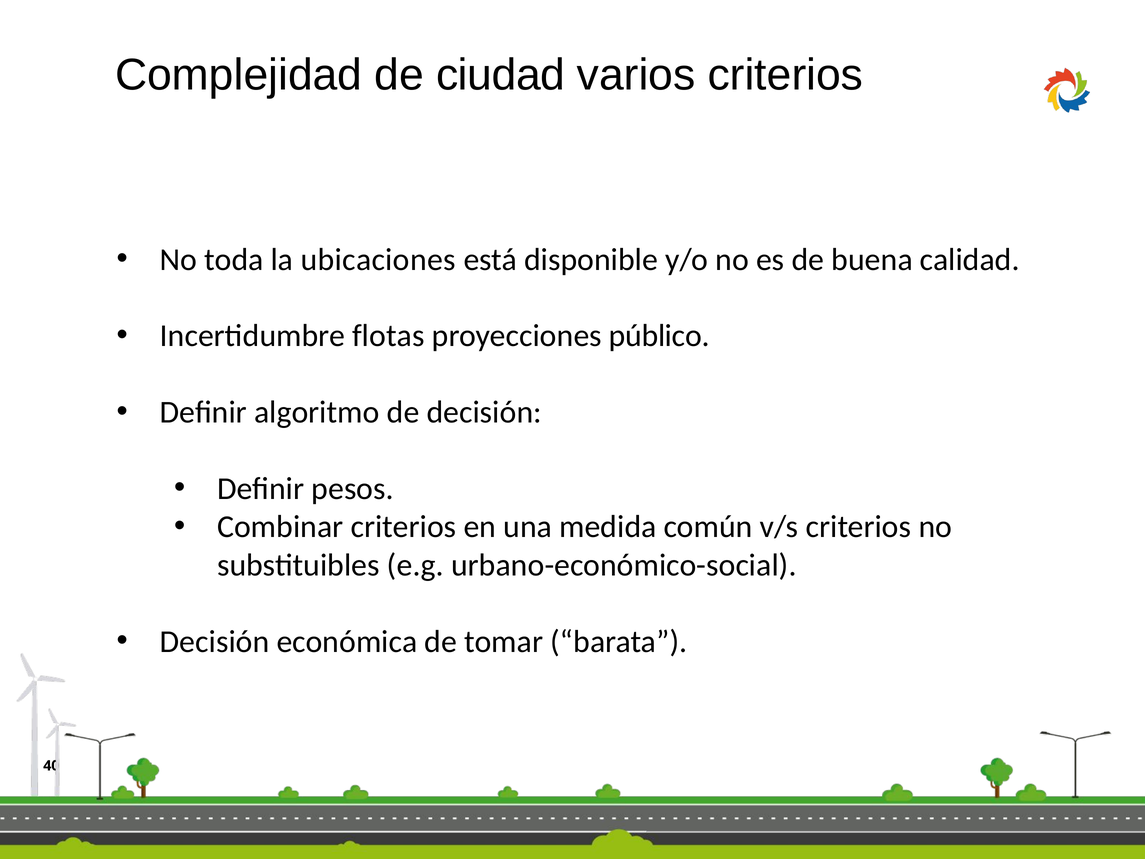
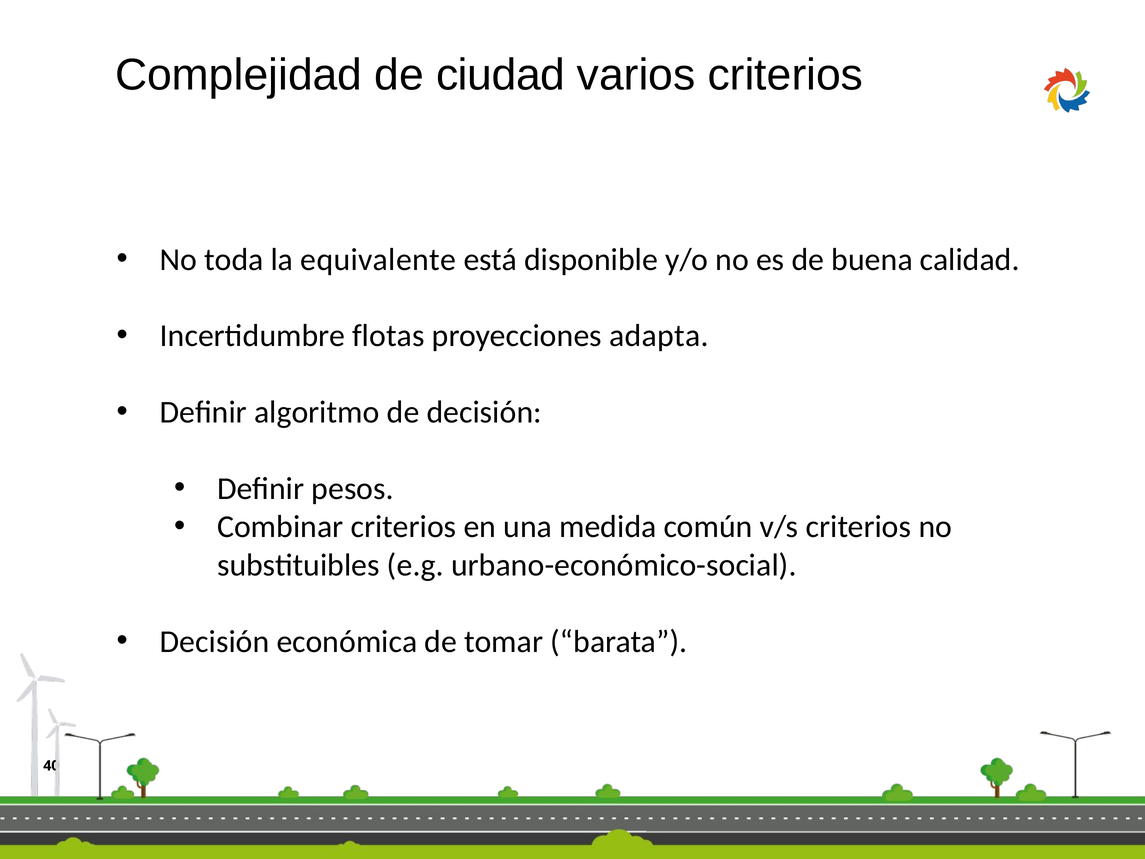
ubicaciones: ubicaciones -> equivalente
público: público -> adapta
